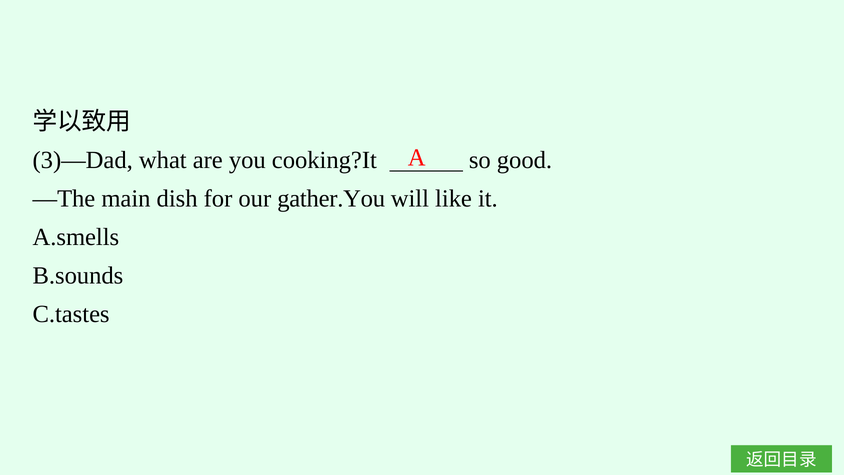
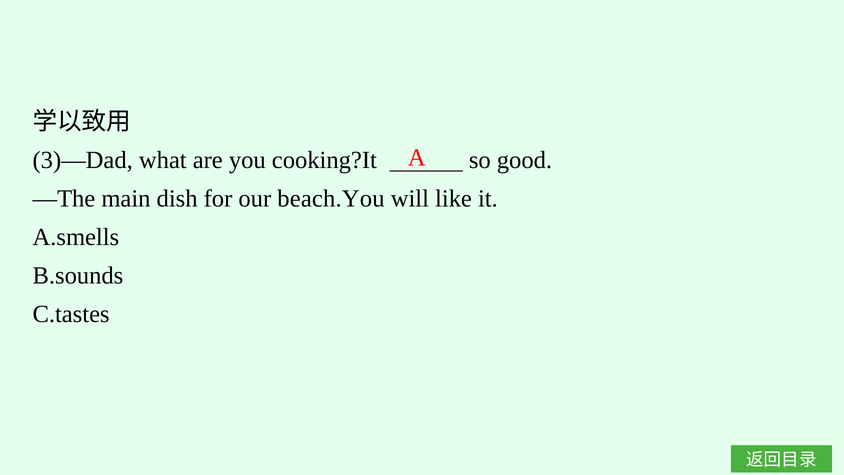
gather.You: gather.You -> beach.You
